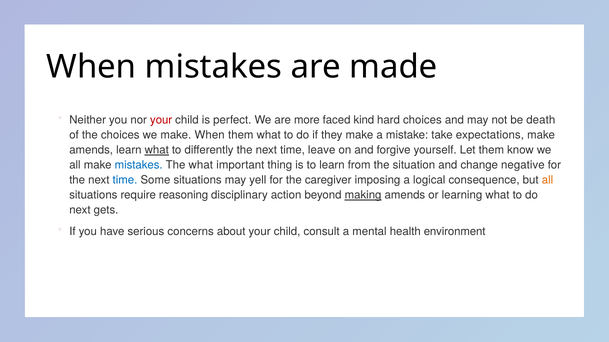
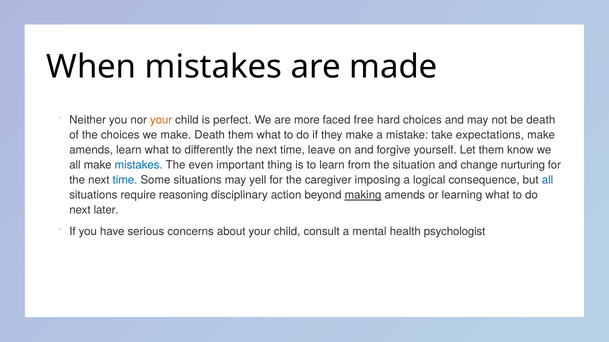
your at (161, 120) colour: red -> orange
kind: kind -> free
make When: When -> Death
what at (157, 150) underline: present -> none
The what: what -> even
negative: negative -> nurturing
all at (547, 180) colour: orange -> blue
gets: gets -> later
environment: environment -> psychologist
